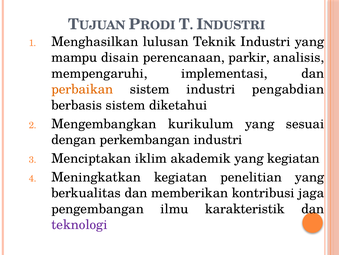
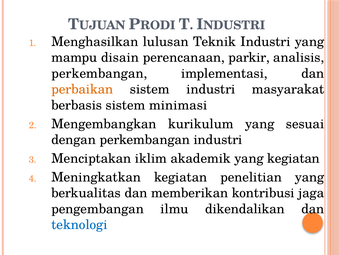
mempengaruhi at (99, 73): mempengaruhi -> perkembangan
pengabdian: pengabdian -> masyarakat
diketahui: diketahui -> minimasi
karakteristik: karakteristik -> dikendalikan
teknologi colour: purple -> blue
